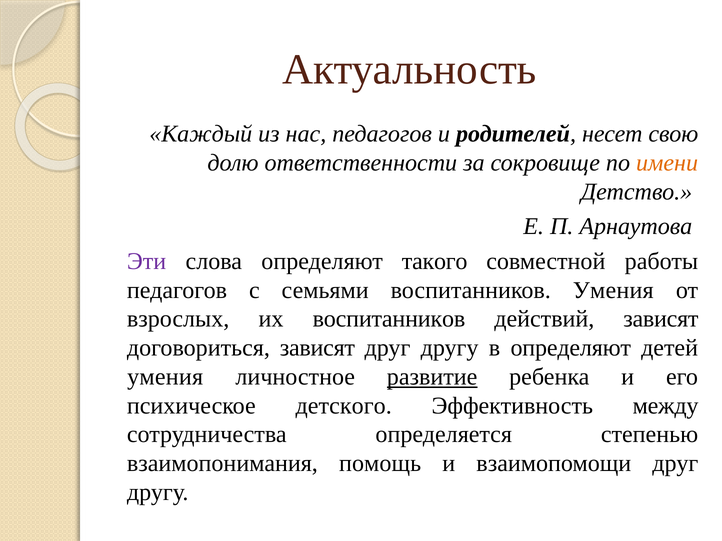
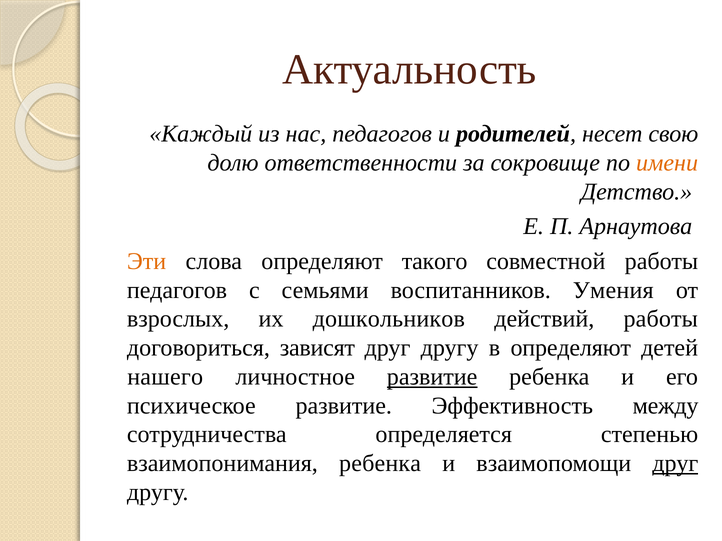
Эти colour: purple -> orange
их воспитанников: воспитанников -> дошкольников
действий зависят: зависят -> работы
умения at (165, 377): умения -> нашего
психическое детского: детского -> развитие
взаимопонимания помощь: помощь -> ребенка
друг at (675, 464) underline: none -> present
